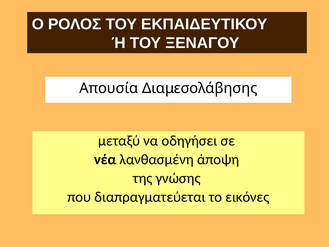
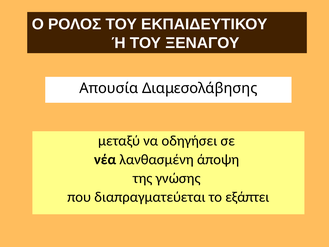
εικόνες: εικόνες -> εξάπτει
